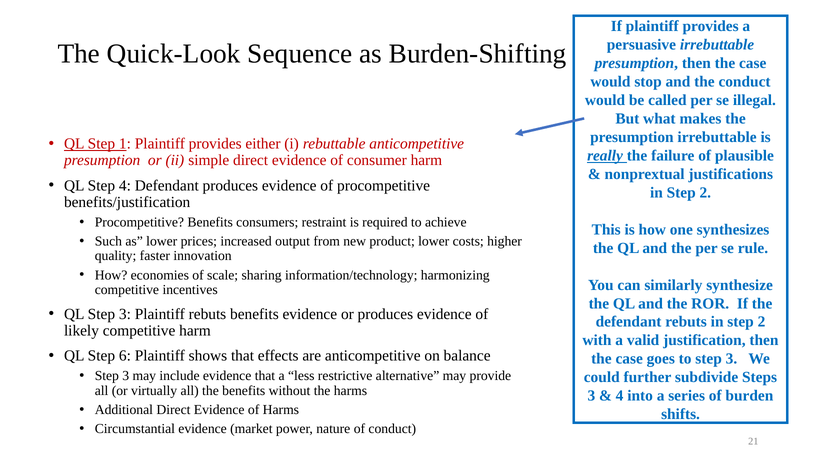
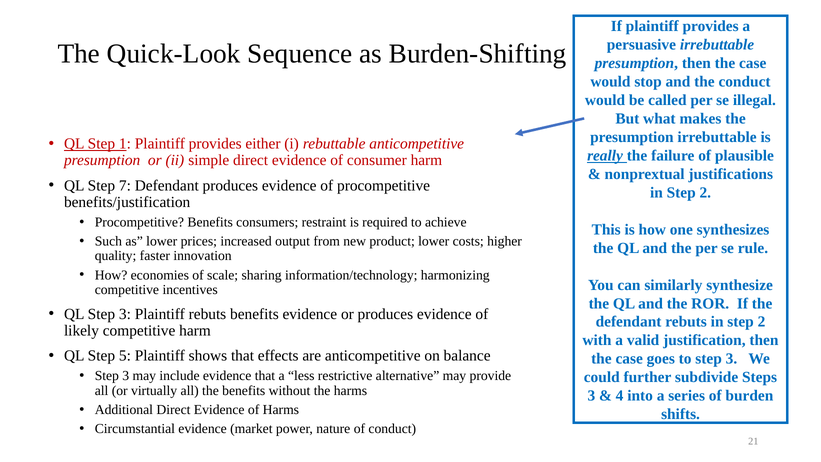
Step 4: 4 -> 7
6: 6 -> 5
